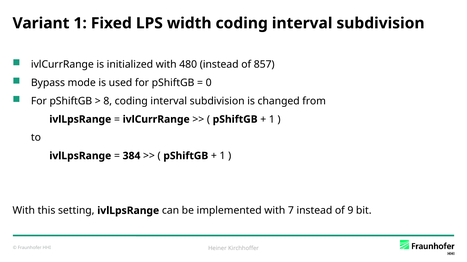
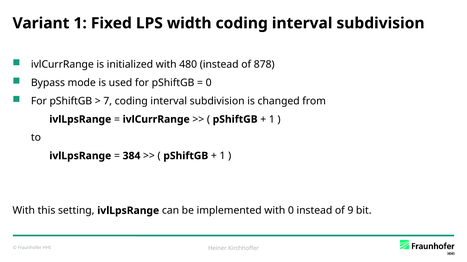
857: 857 -> 878
8: 8 -> 7
with 7: 7 -> 0
